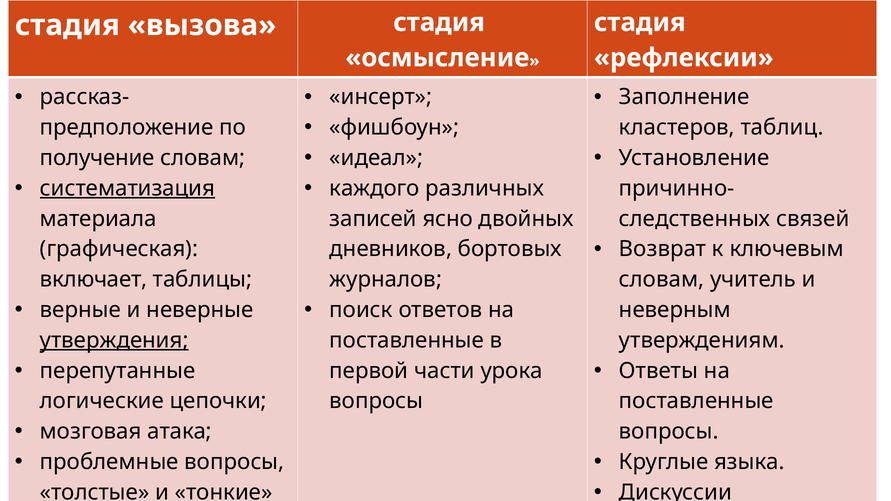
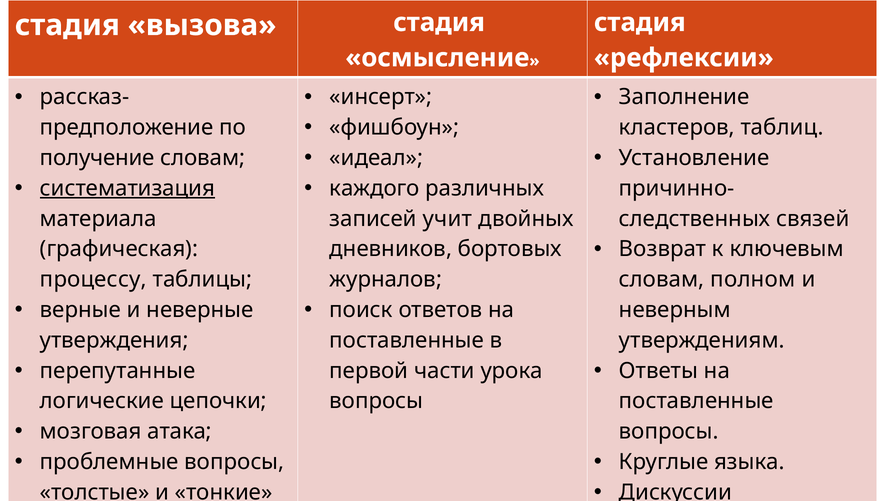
ясно: ясно -> учит
включает: включает -> процессу
учитель: учитель -> полном
утверждения underline: present -> none
